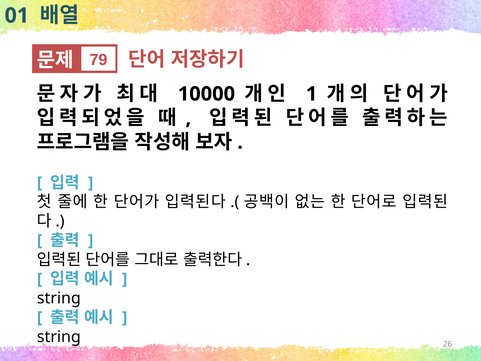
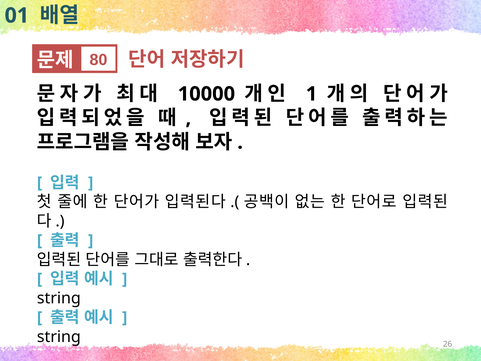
79: 79 -> 80
